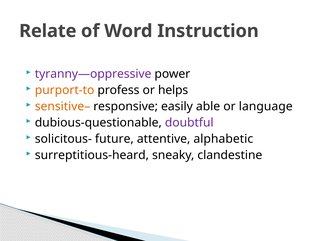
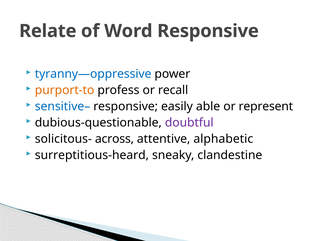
Word Instruction: Instruction -> Responsive
tyranny—oppressive colour: purple -> blue
helps: helps -> recall
sensitive– colour: orange -> blue
language: language -> represent
future: future -> across
